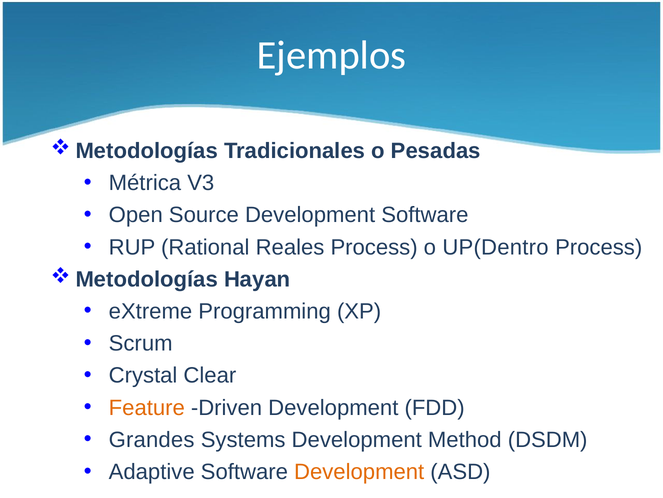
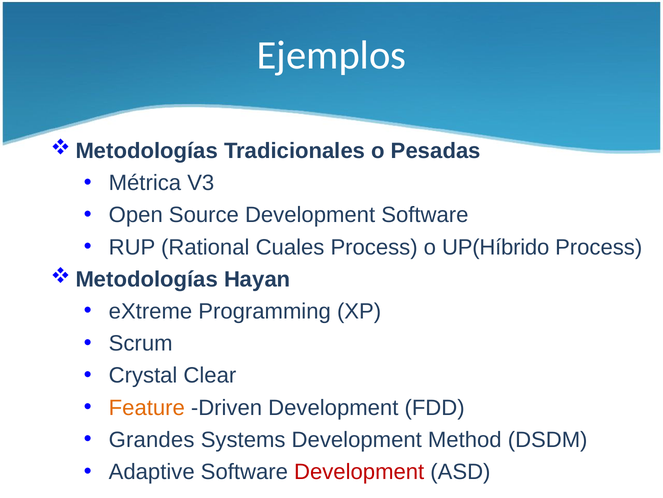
Reales: Reales -> Cuales
UP(Dentro: UP(Dentro -> UP(Híbrido
Development at (359, 471) colour: orange -> red
